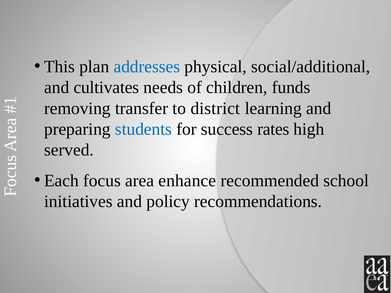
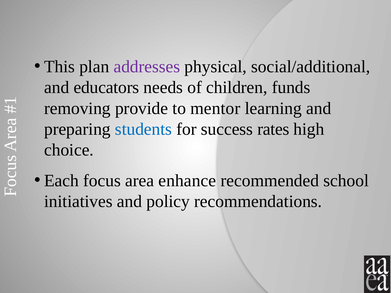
addresses colour: blue -> purple
cultivates: cultivates -> educators
transfer: transfer -> provide
district: district -> mentor
served: served -> choice
